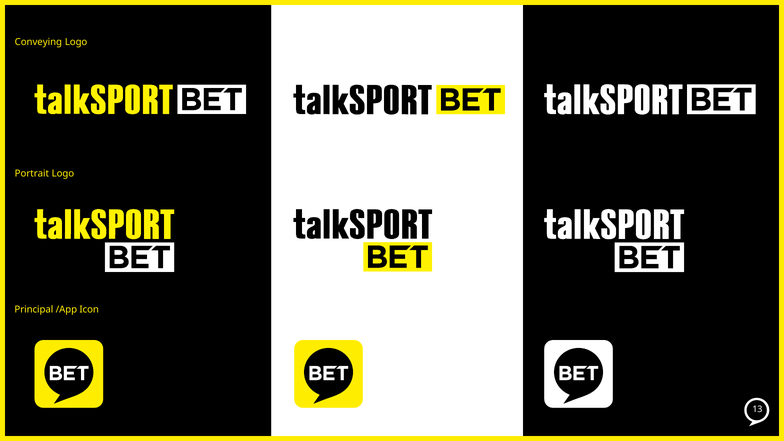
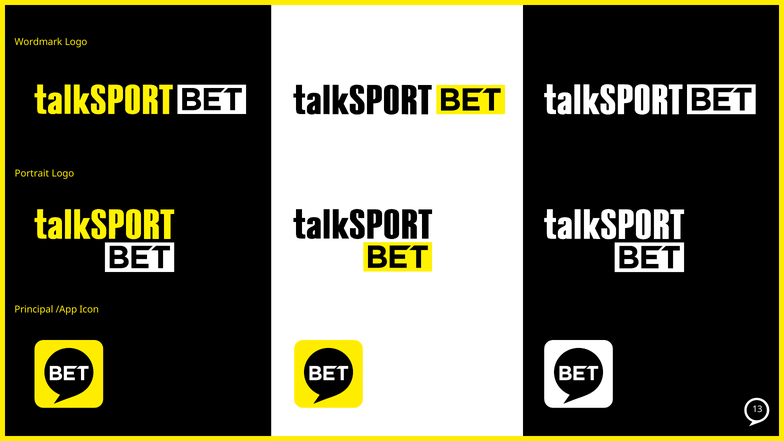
Conveying: Conveying -> Wordmark
